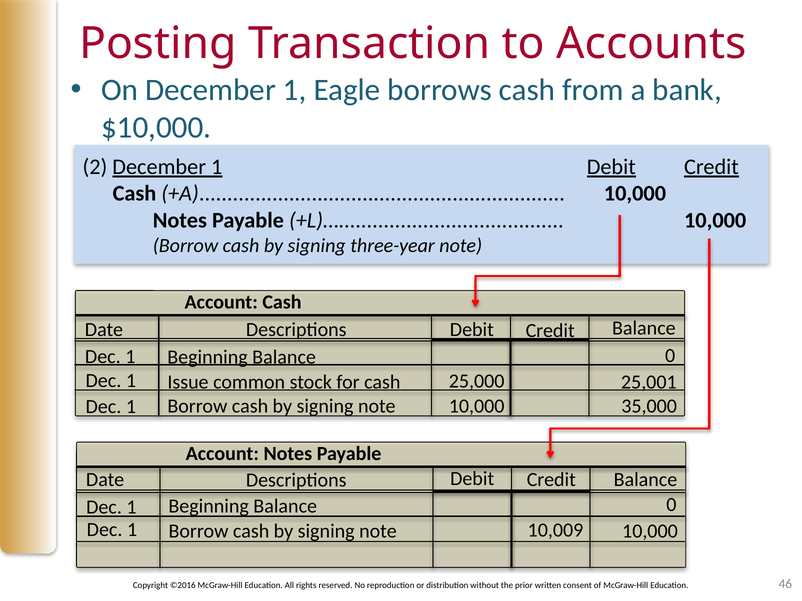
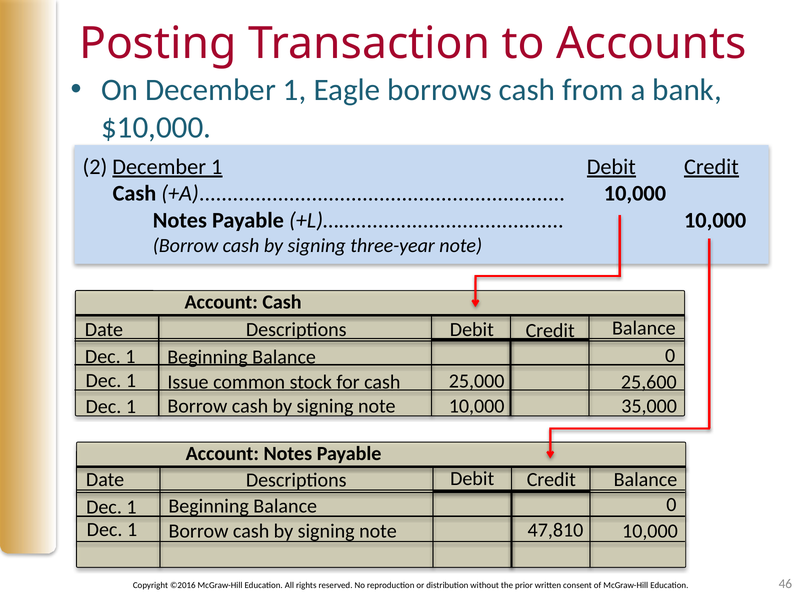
25,001: 25,001 -> 25,600
10,009: 10,009 -> 47,810
